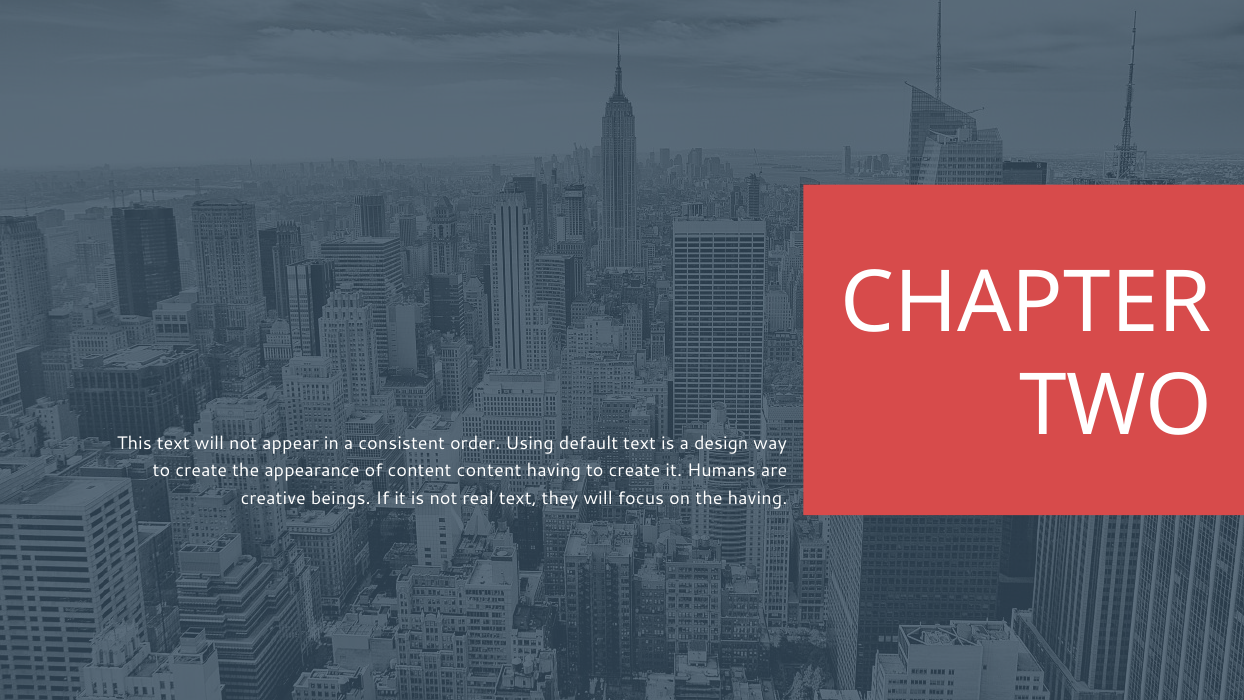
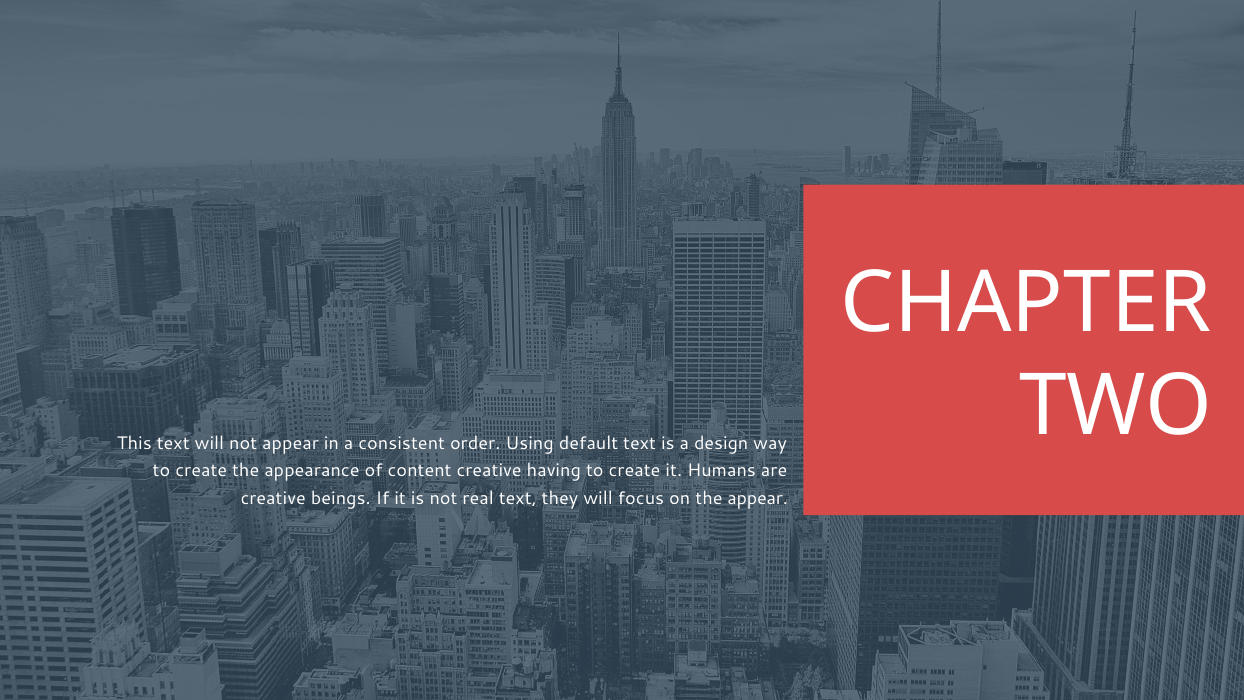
content content: content -> creative
the having: having -> appear
